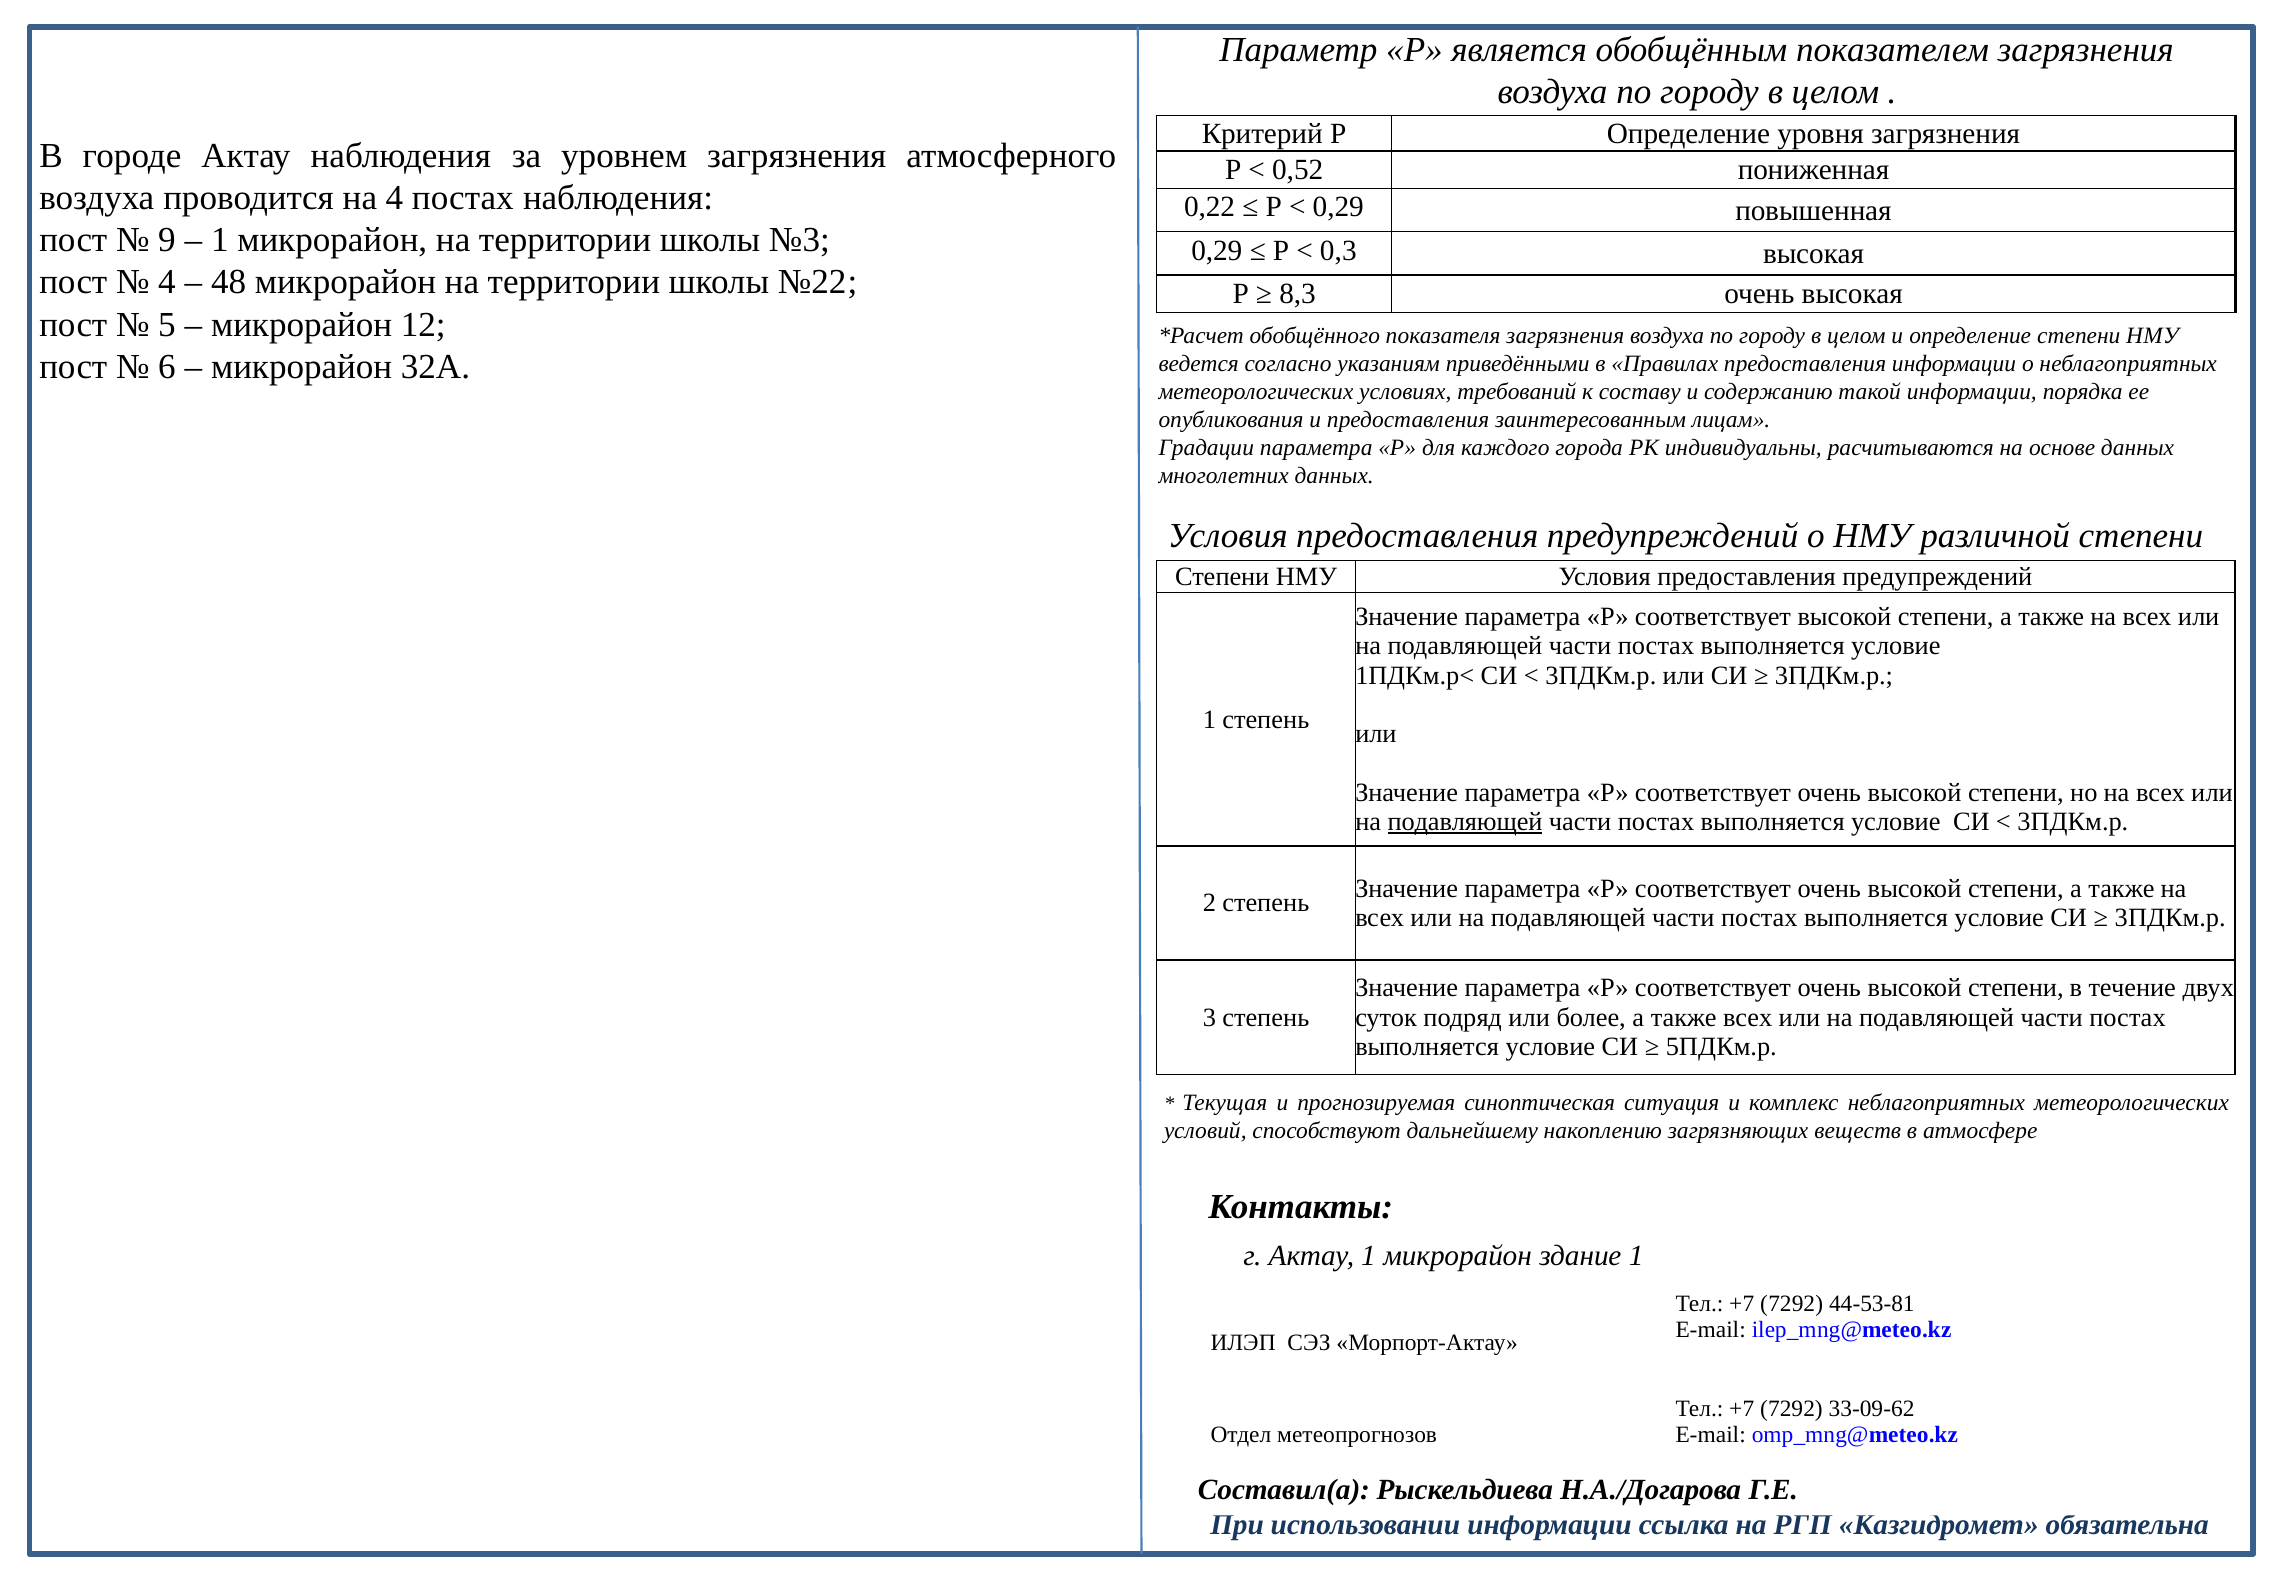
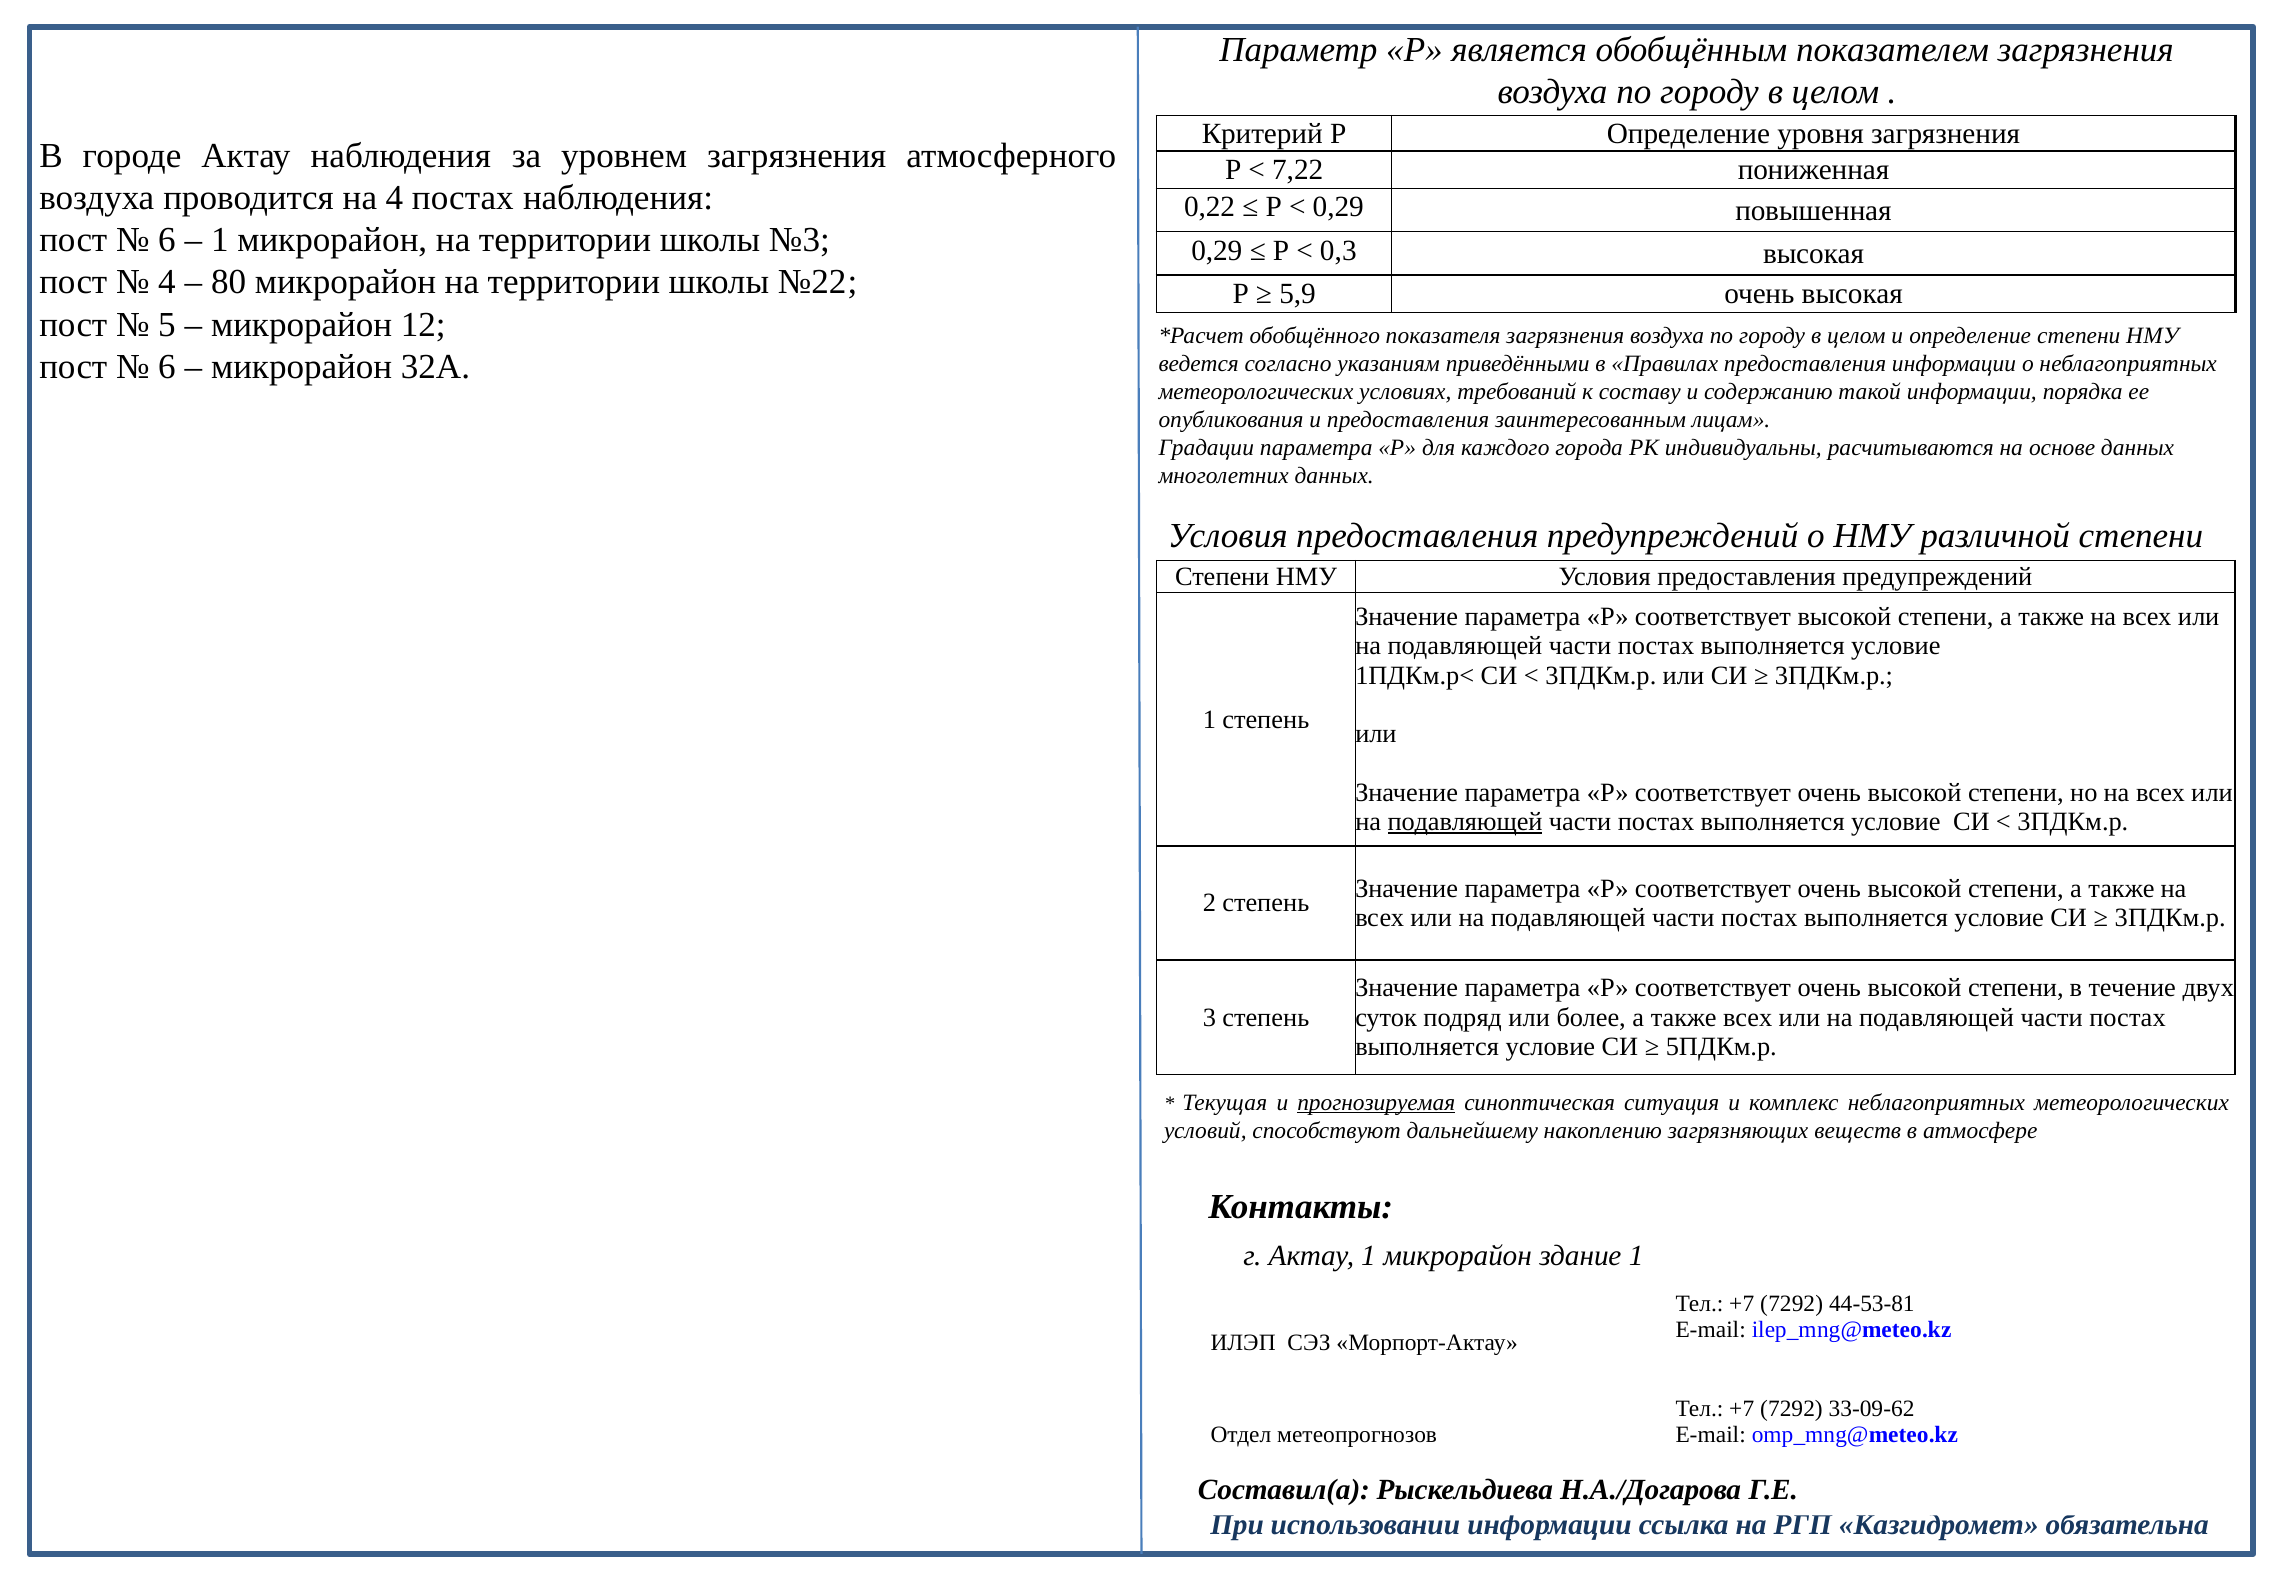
0,52: 0,52 -> 7,22
9 at (167, 240): 9 -> 6
48: 48 -> 80
8,3: 8,3 -> 5,9
прогнозируемая underline: none -> present
